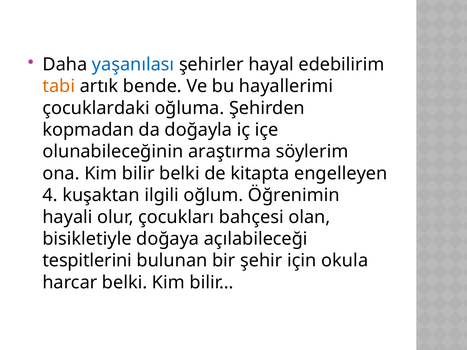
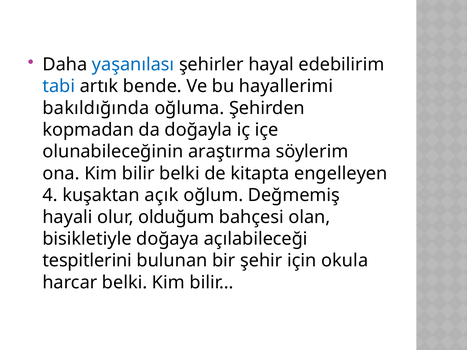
tabi colour: orange -> blue
çocuklardaki: çocuklardaki -> bakıldığında
ilgili: ilgili -> açık
Öğrenimin: Öğrenimin -> Değmemiş
çocukları: çocukları -> olduğum
